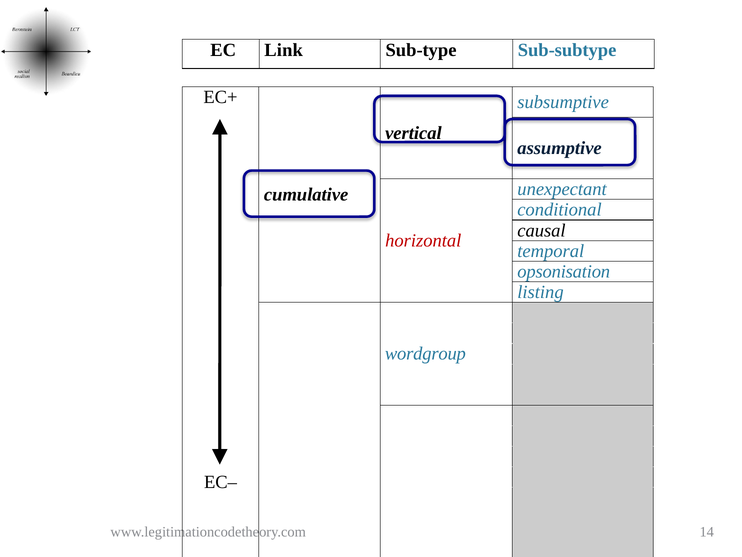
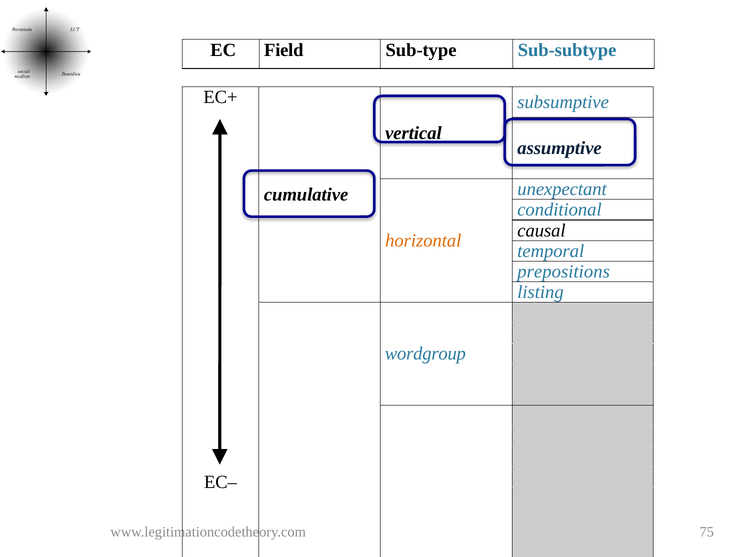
Link: Link -> Field
horizontal colour: red -> orange
opsonisation: opsonisation -> prepositions
14: 14 -> 75
